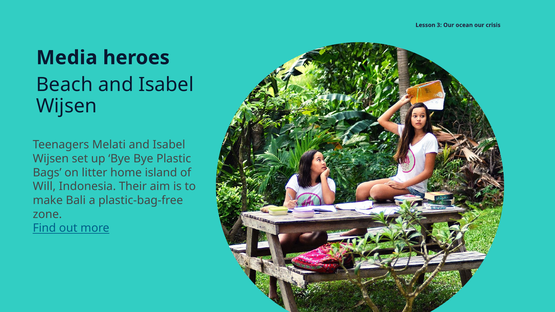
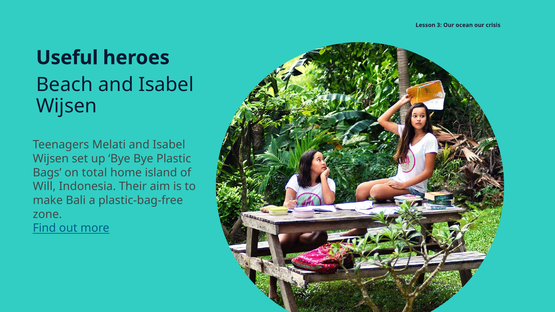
Media: Media -> Useful
litter: litter -> total
